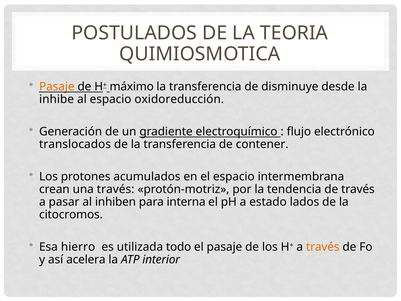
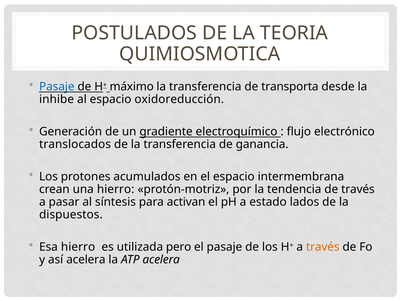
Pasaje at (57, 87) colour: orange -> blue
disminuye: disminuye -> transporta
contener: contener -> ganancia
una través: través -> hierro
inhiben: inhiben -> síntesis
interna: interna -> activan
citocromos: citocromos -> dispuestos
todo: todo -> pero
ATP interior: interior -> acelera
